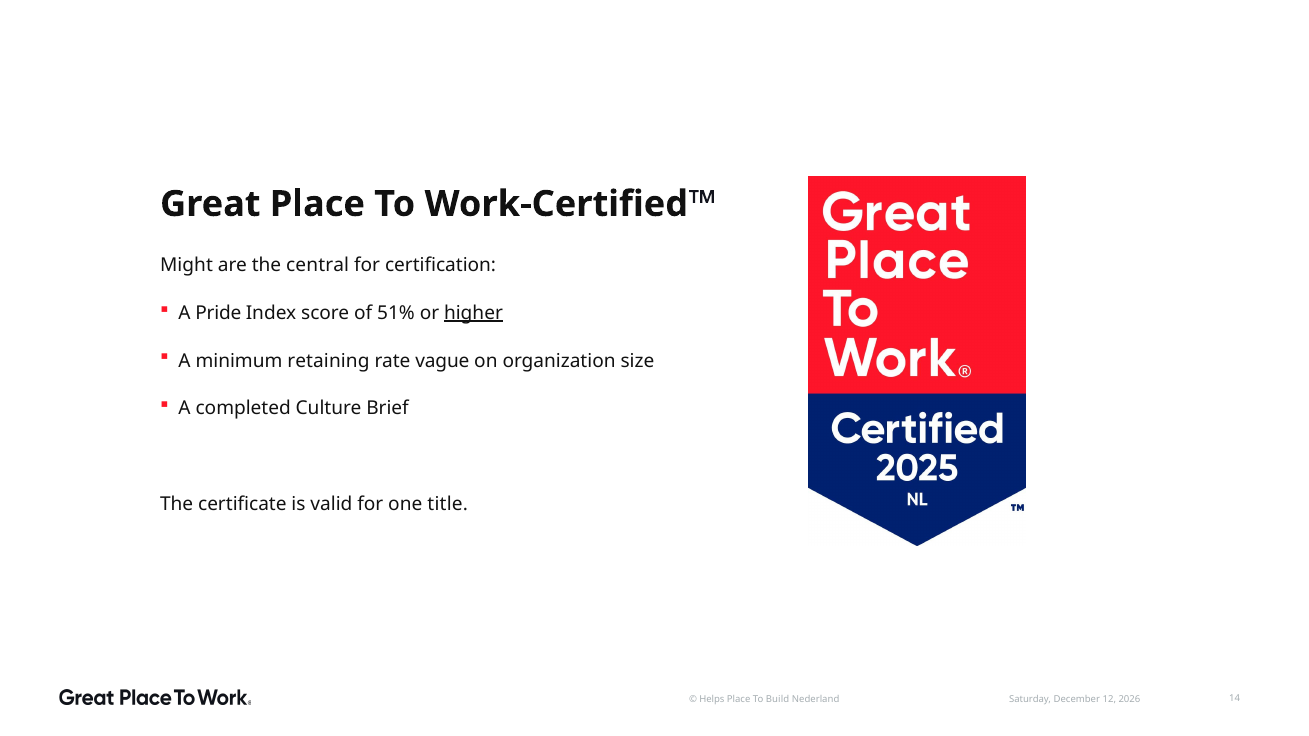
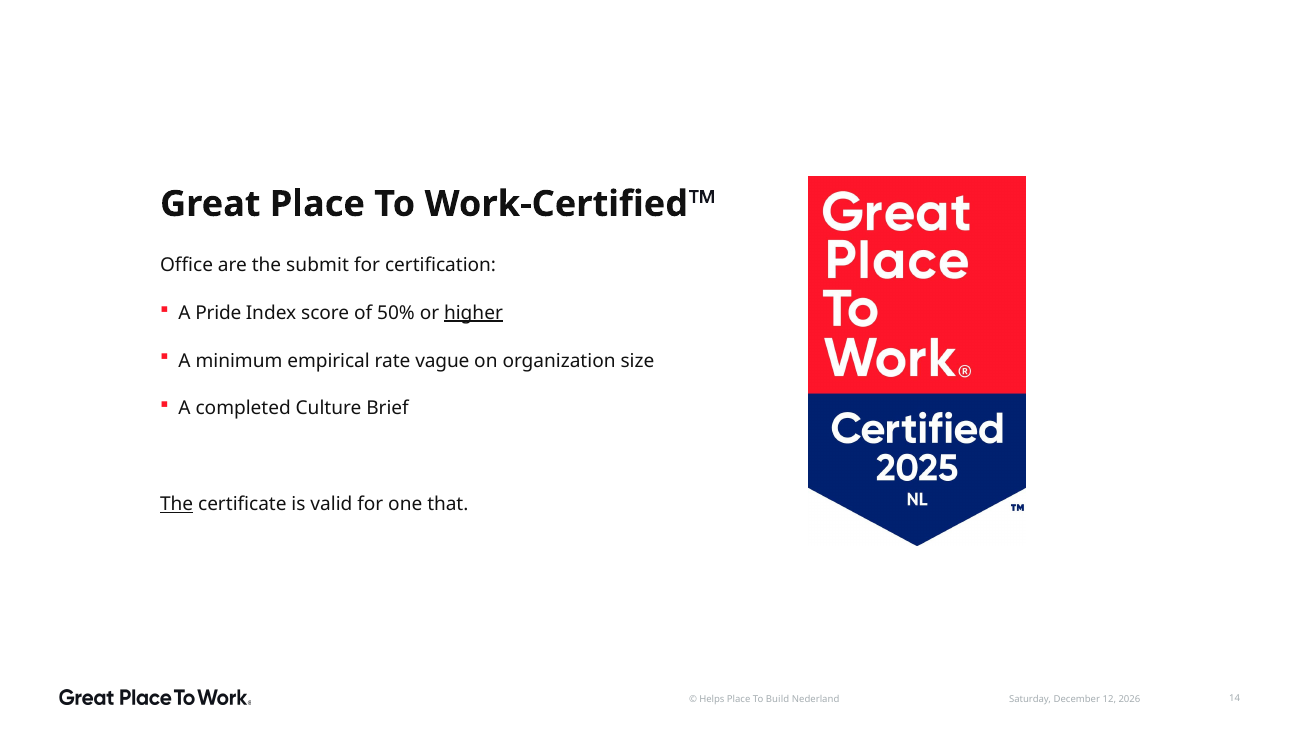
Might: Might -> Office
central: central -> submit
51%: 51% -> 50%
retaining: retaining -> empirical
The at (177, 505) underline: none -> present
title: title -> that
